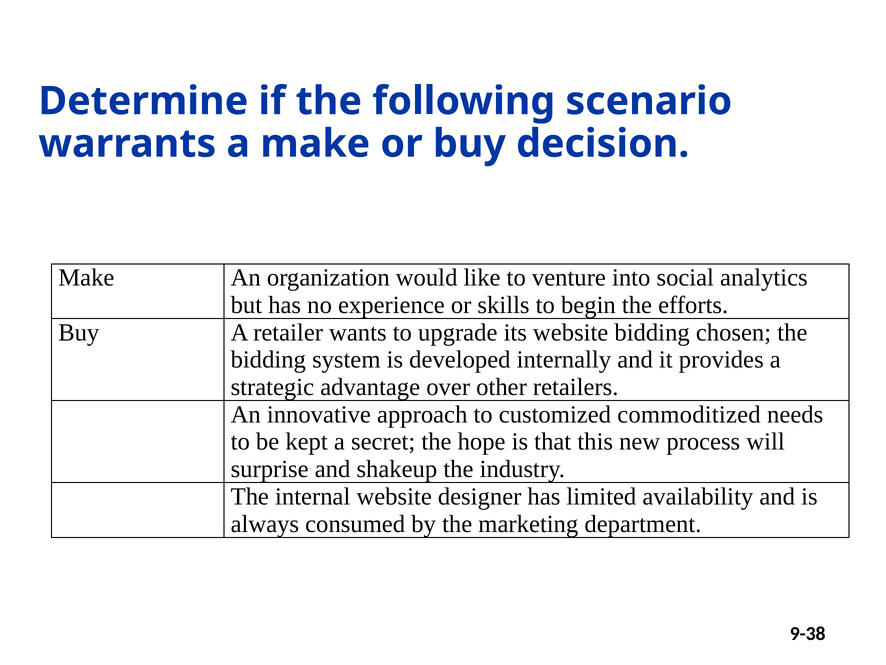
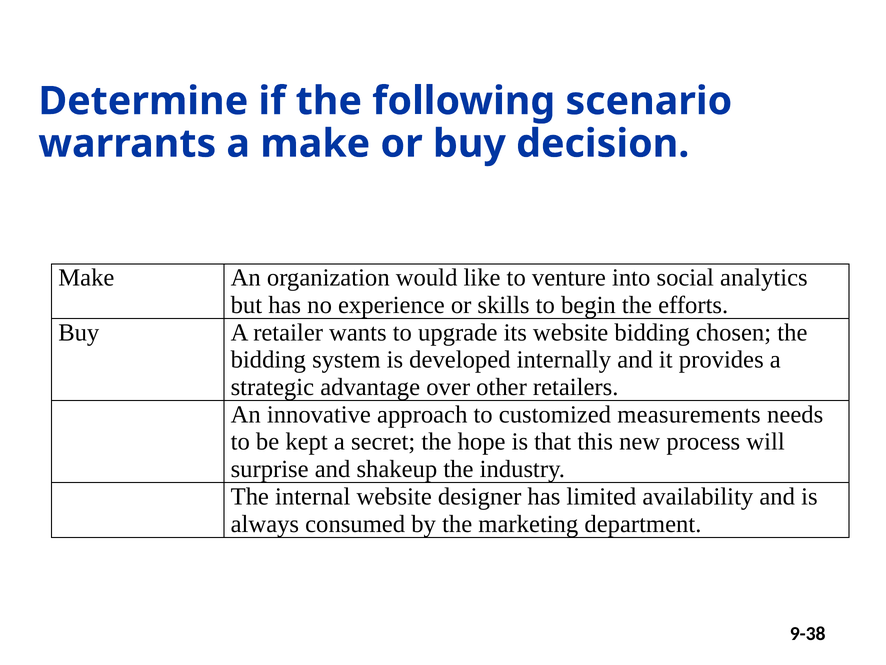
commoditized: commoditized -> measurements
